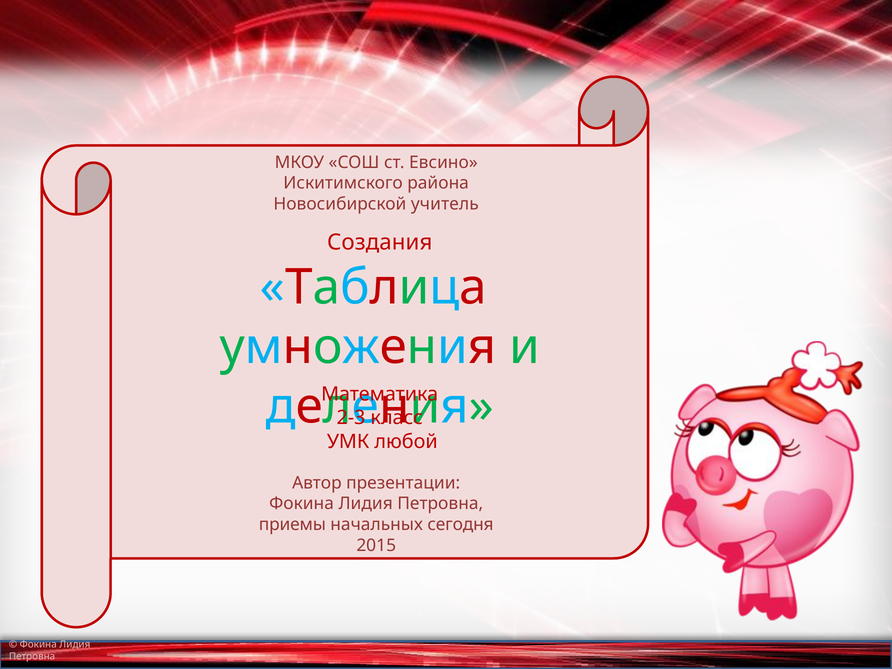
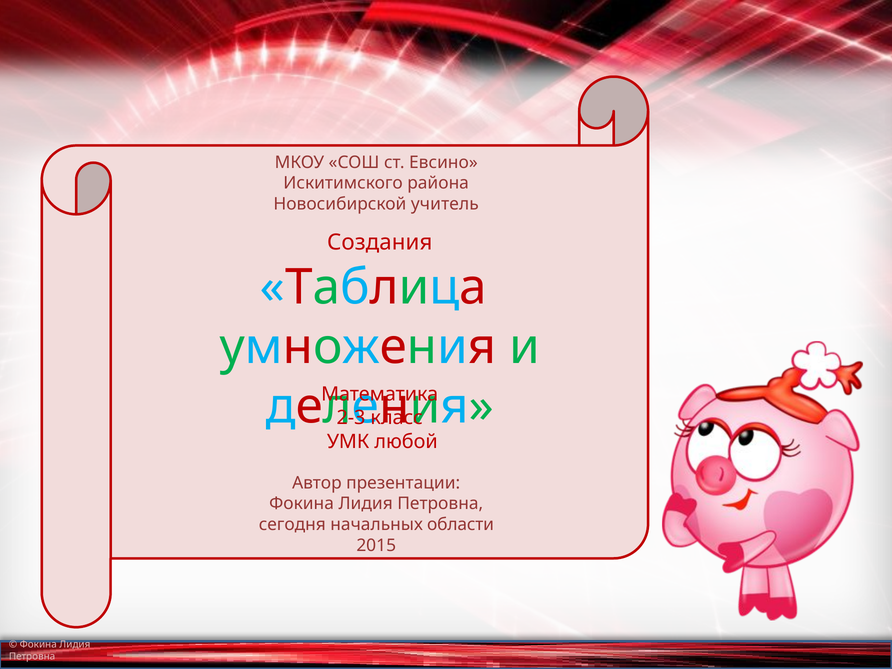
приемы: приемы -> сегодня
сегодня: сегодня -> области
